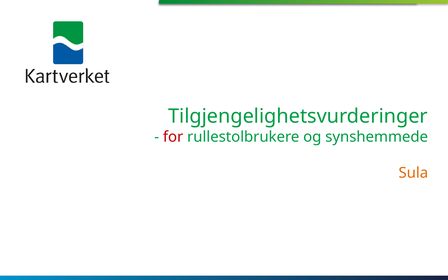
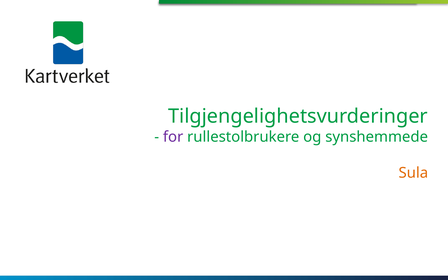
for colour: red -> purple
